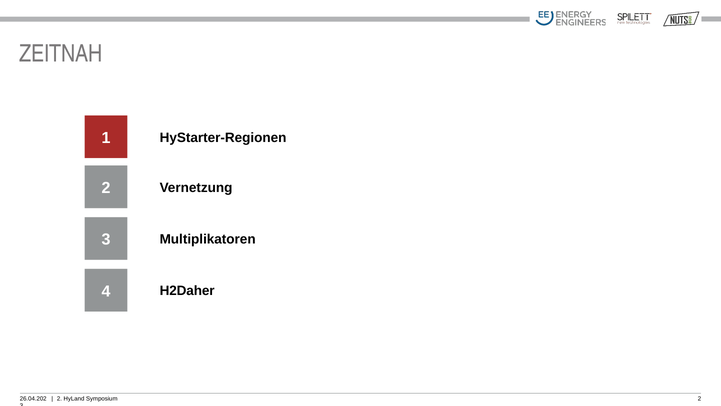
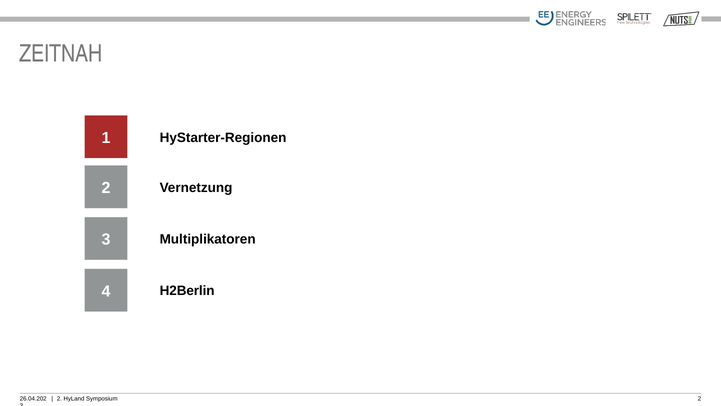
H2Daher: H2Daher -> H2Berlin
